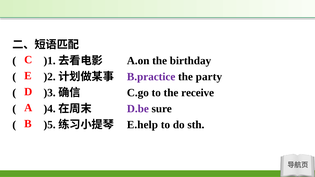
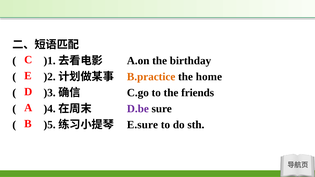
B.practice colour: purple -> orange
party: party -> home
receive: receive -> friends
E.help: E.help -> E.sure
